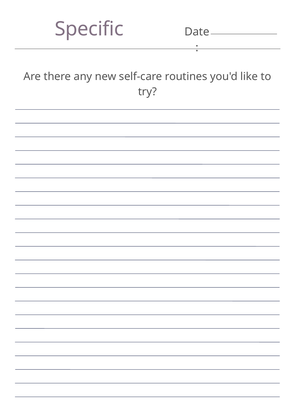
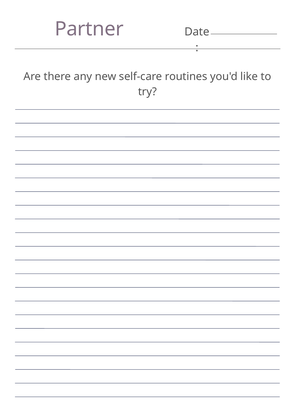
Specific: Specific -> Partner
